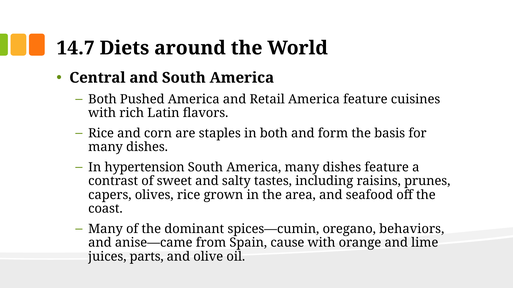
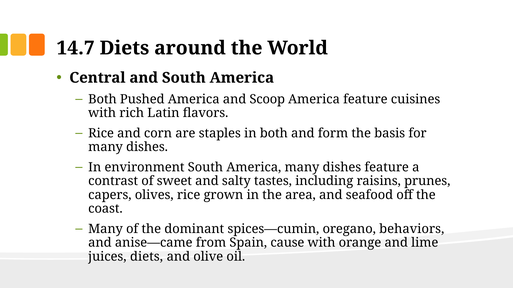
Retail: Retail -> Scoop
hypertension: hypertension -> environment
juices parts: parts -> diets
